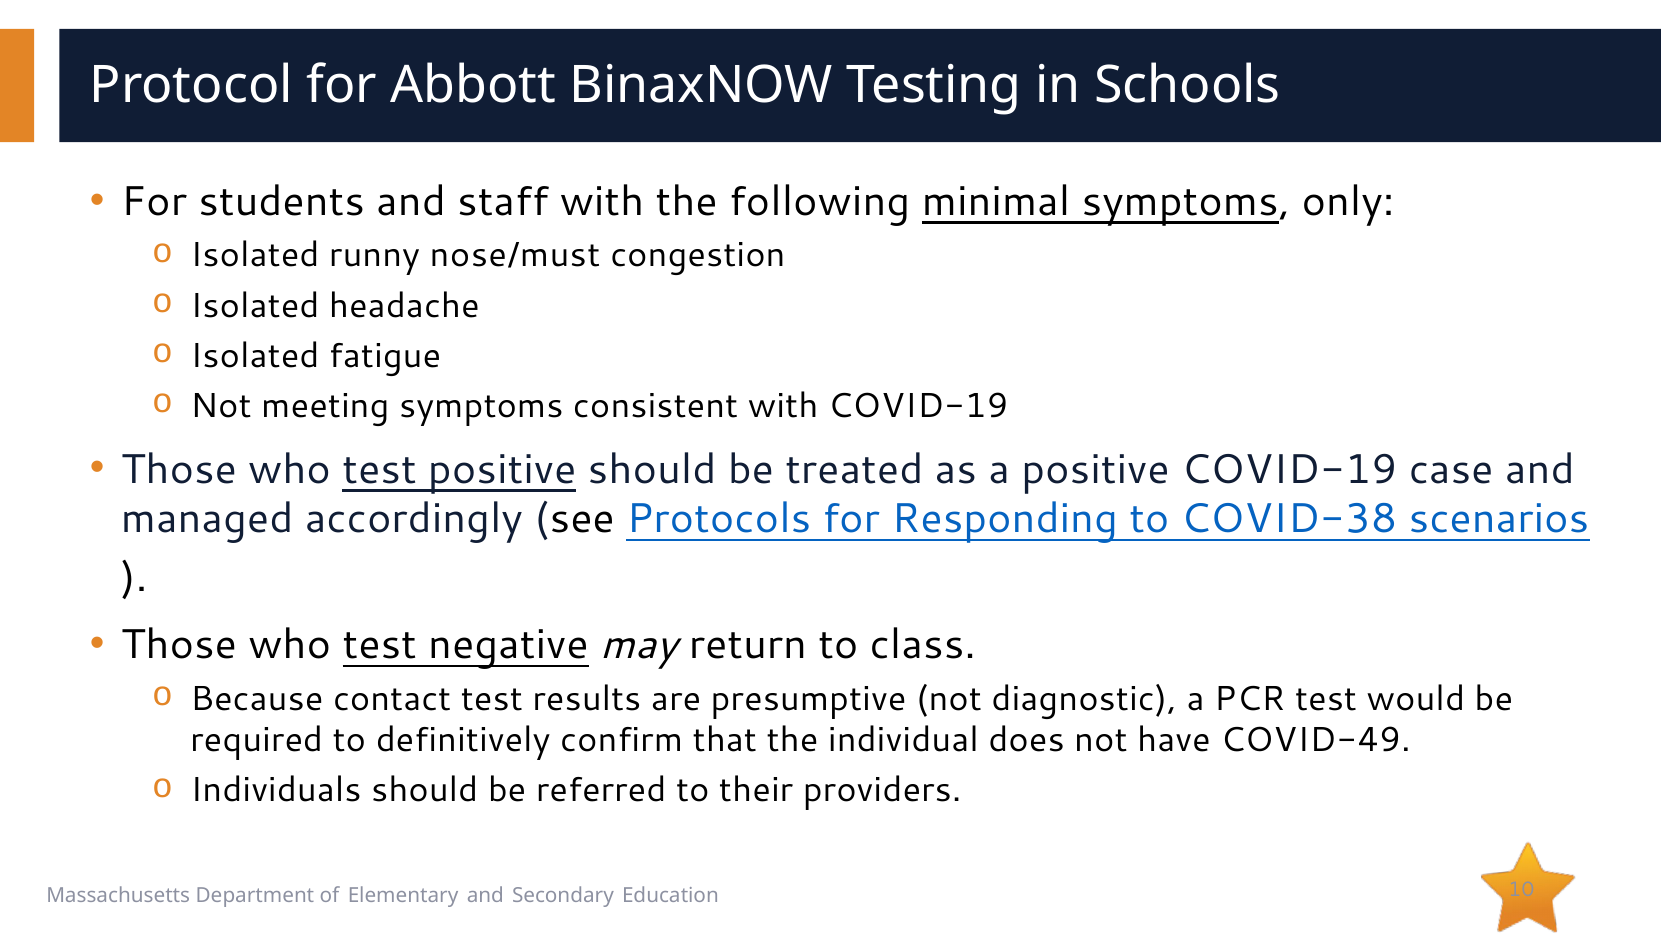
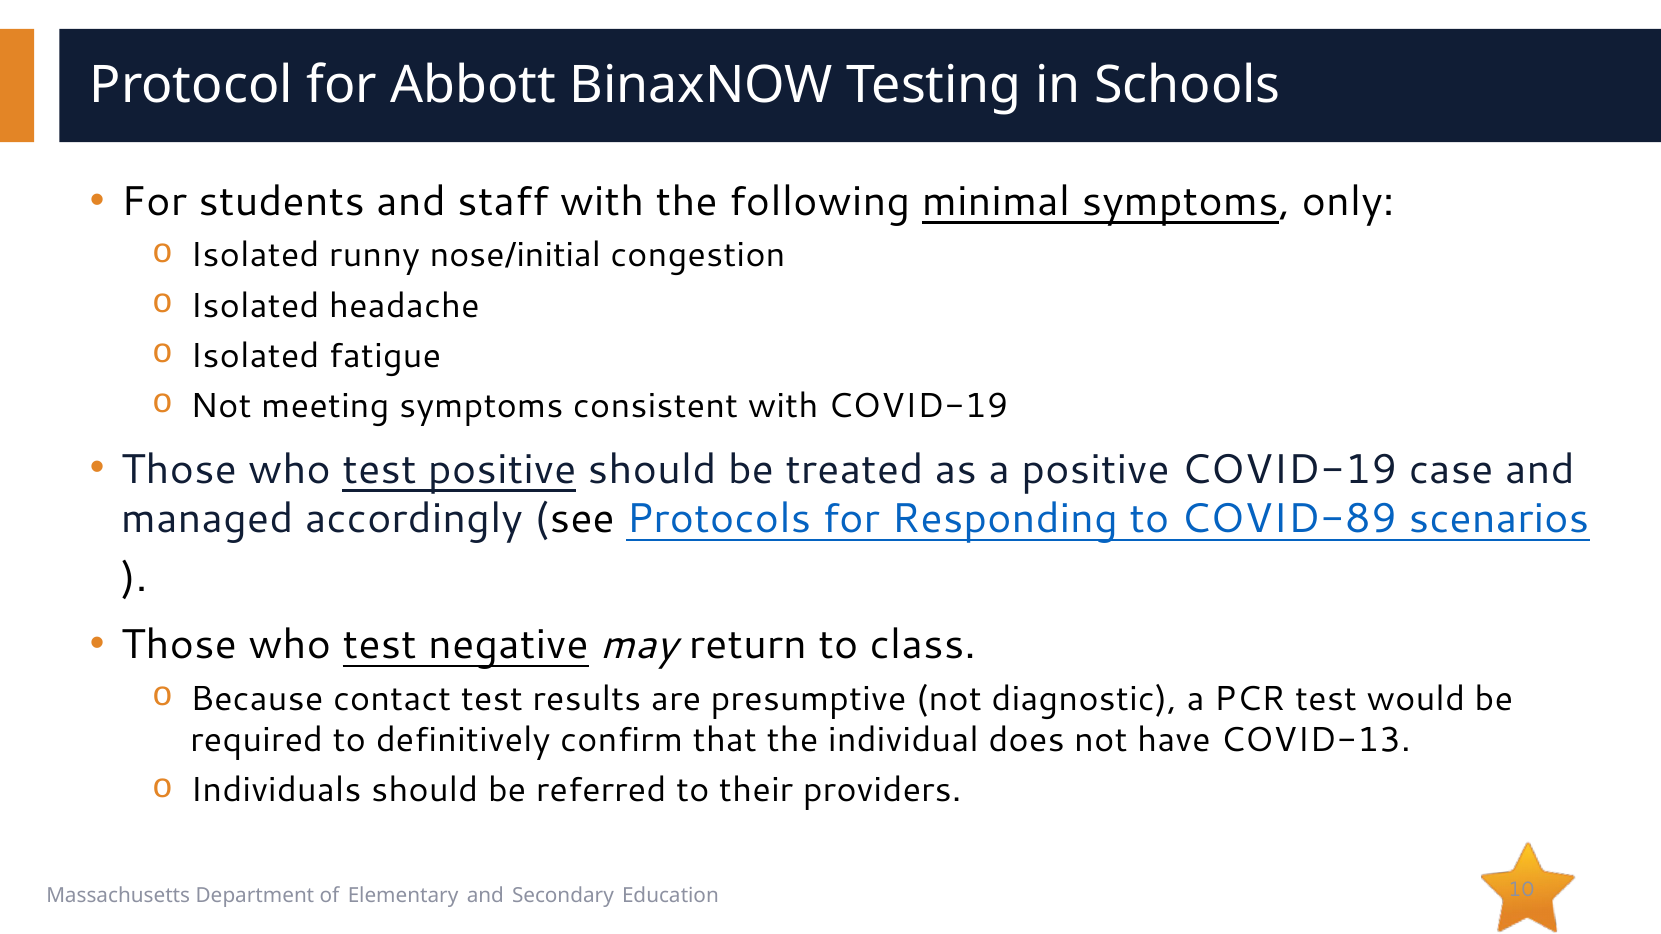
nose/must: nose/must -> nose/initial
COVID-38: COVID-38 -> COVID-89
COVID-49: COVID-49 -> COVID-13
